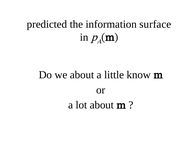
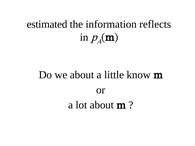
predicted: predicted -> estimated
surface: surface -> reflects
